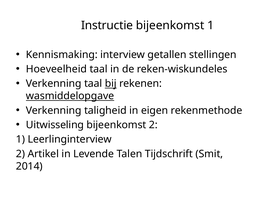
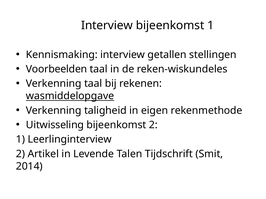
Instructie at (107, 25): Instructie -> Interview
Hoeveelheid: Hoeveelheid -> Voorbeelden
bij underline: present -> none
